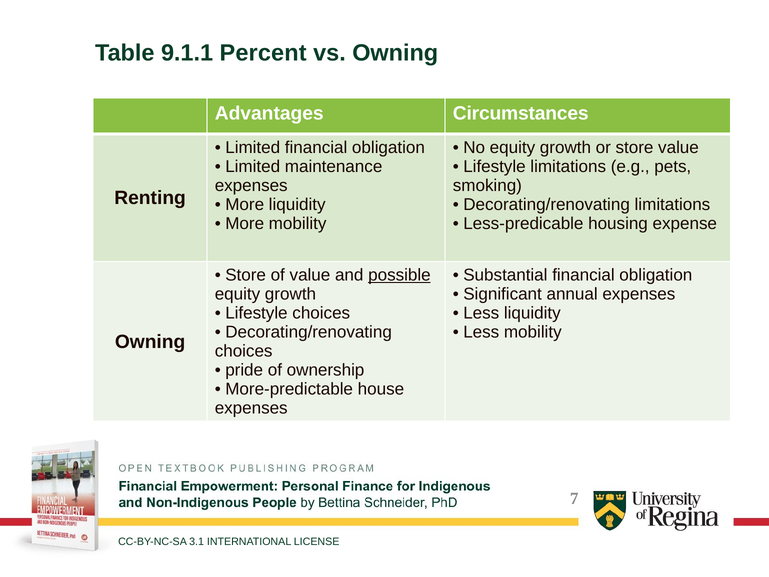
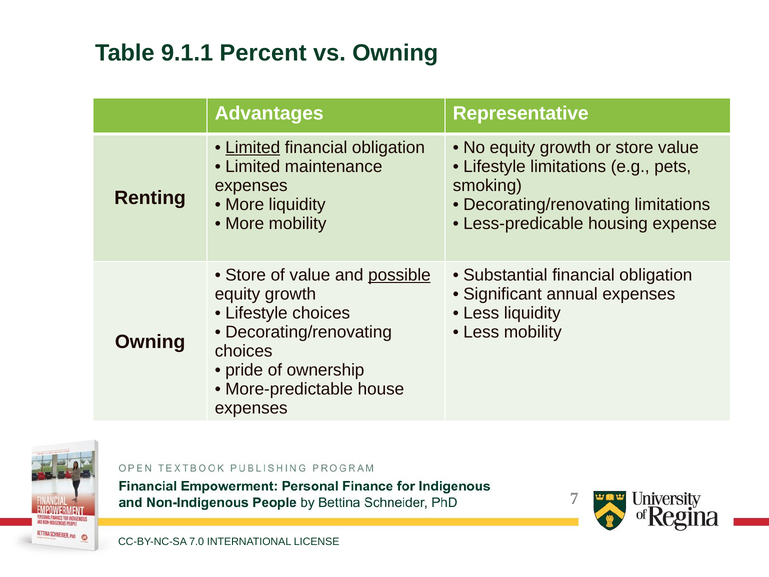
Circumstances: Circumstances -> Representative
Limited at (253, 148) underline: none -> present
3.1: 3.1 -> 7.0
